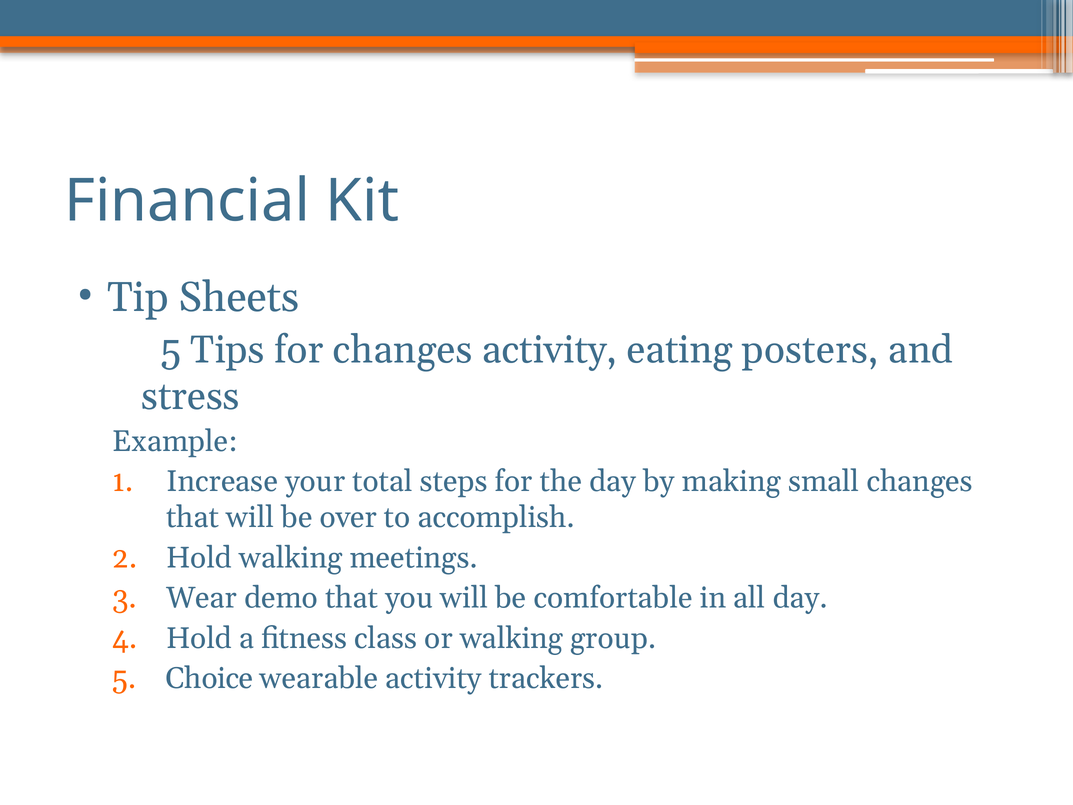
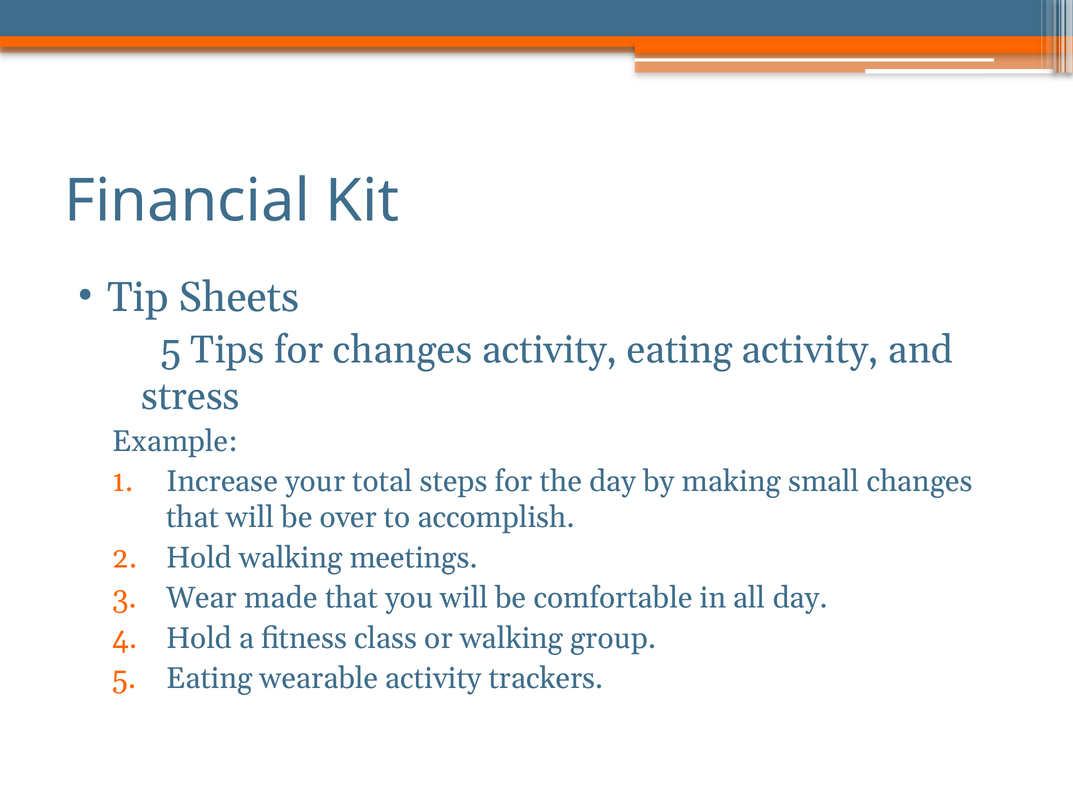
eating posters: posters -> activity
demo: demo -> made
5 Choice: Choice -> Eating
